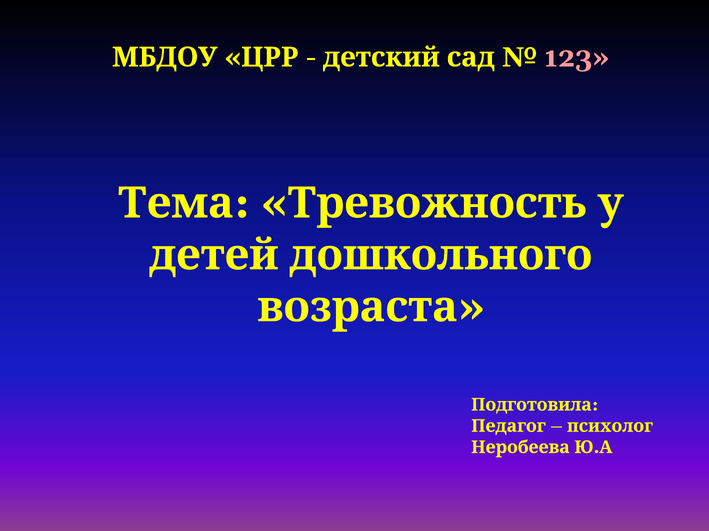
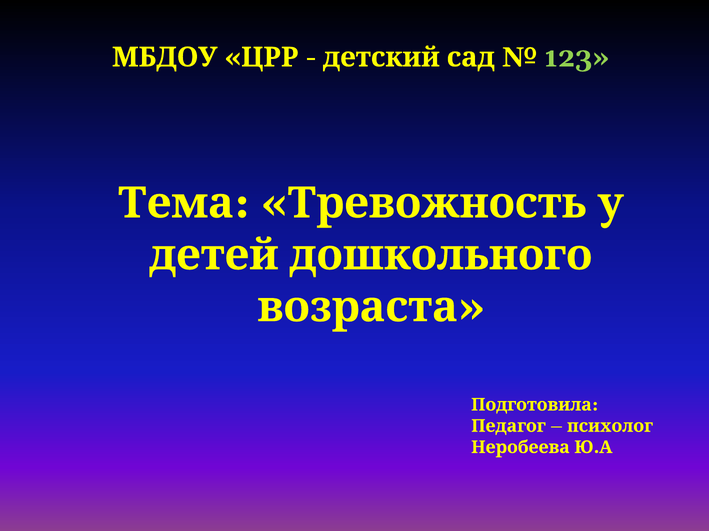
123 colour: pink -> light green
